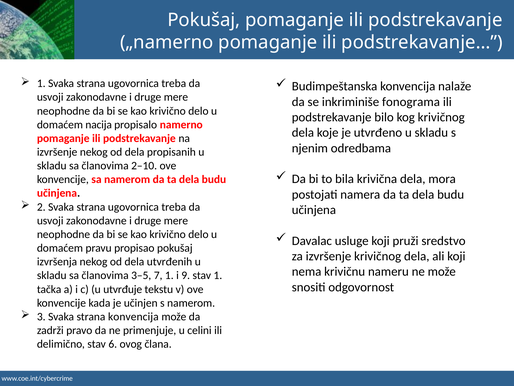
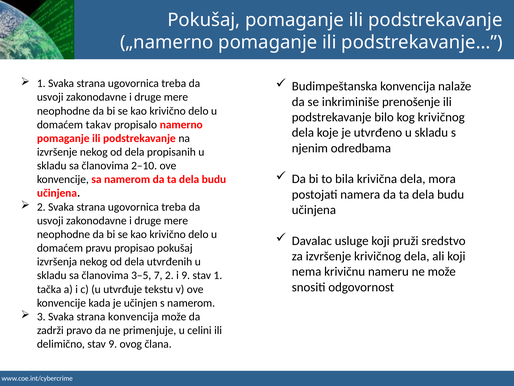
fonograma: fonograma -> prenošenje
nacija: nacija -> takav
7 1: 1 -> 2
stav 6: 6 -> 9
